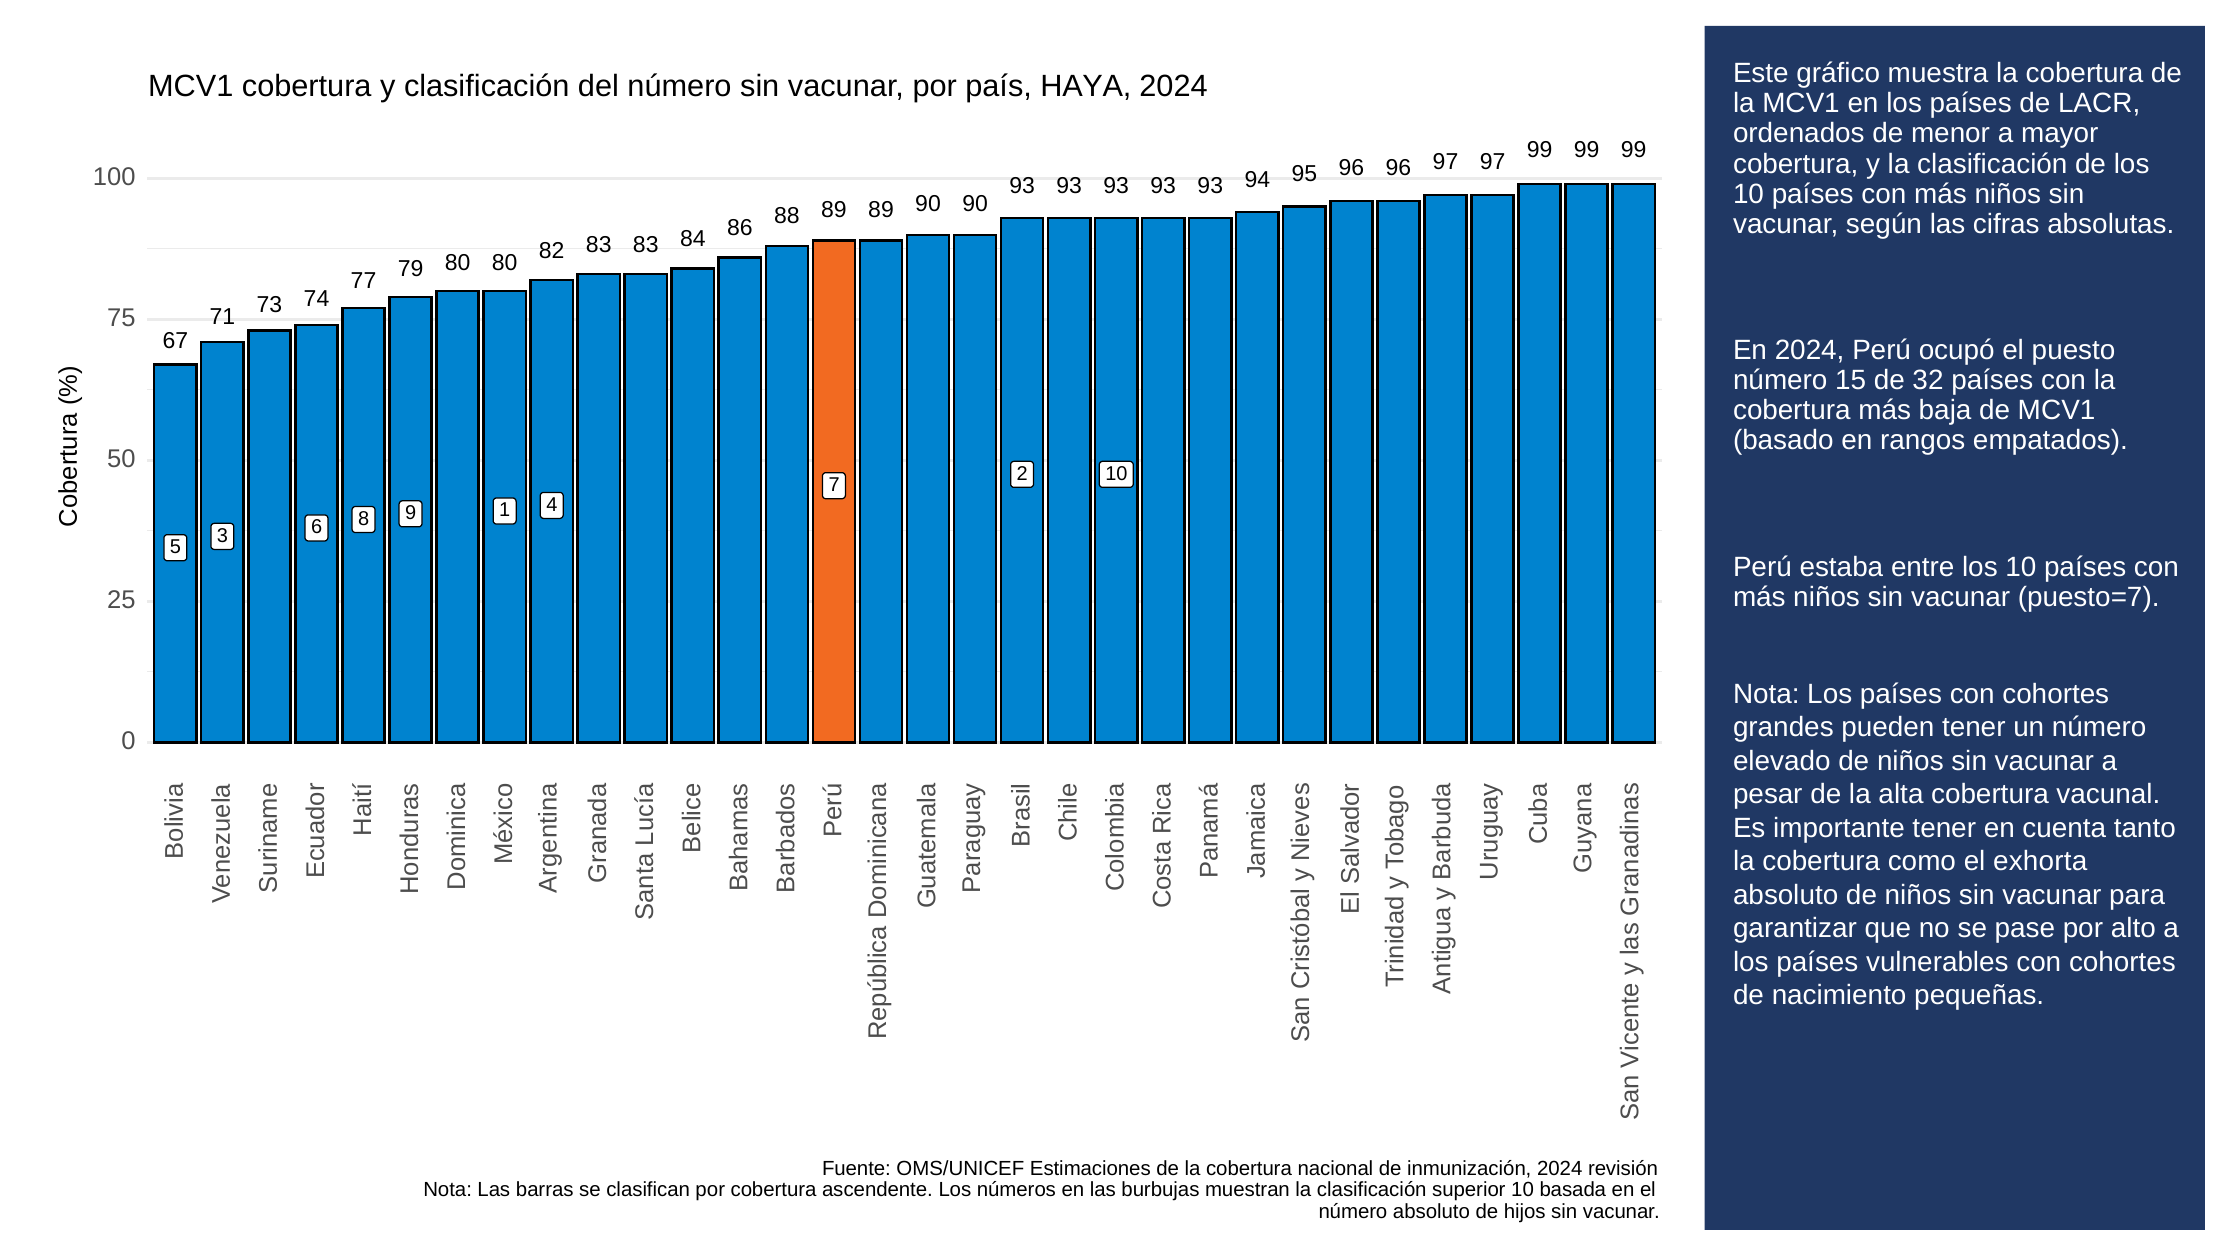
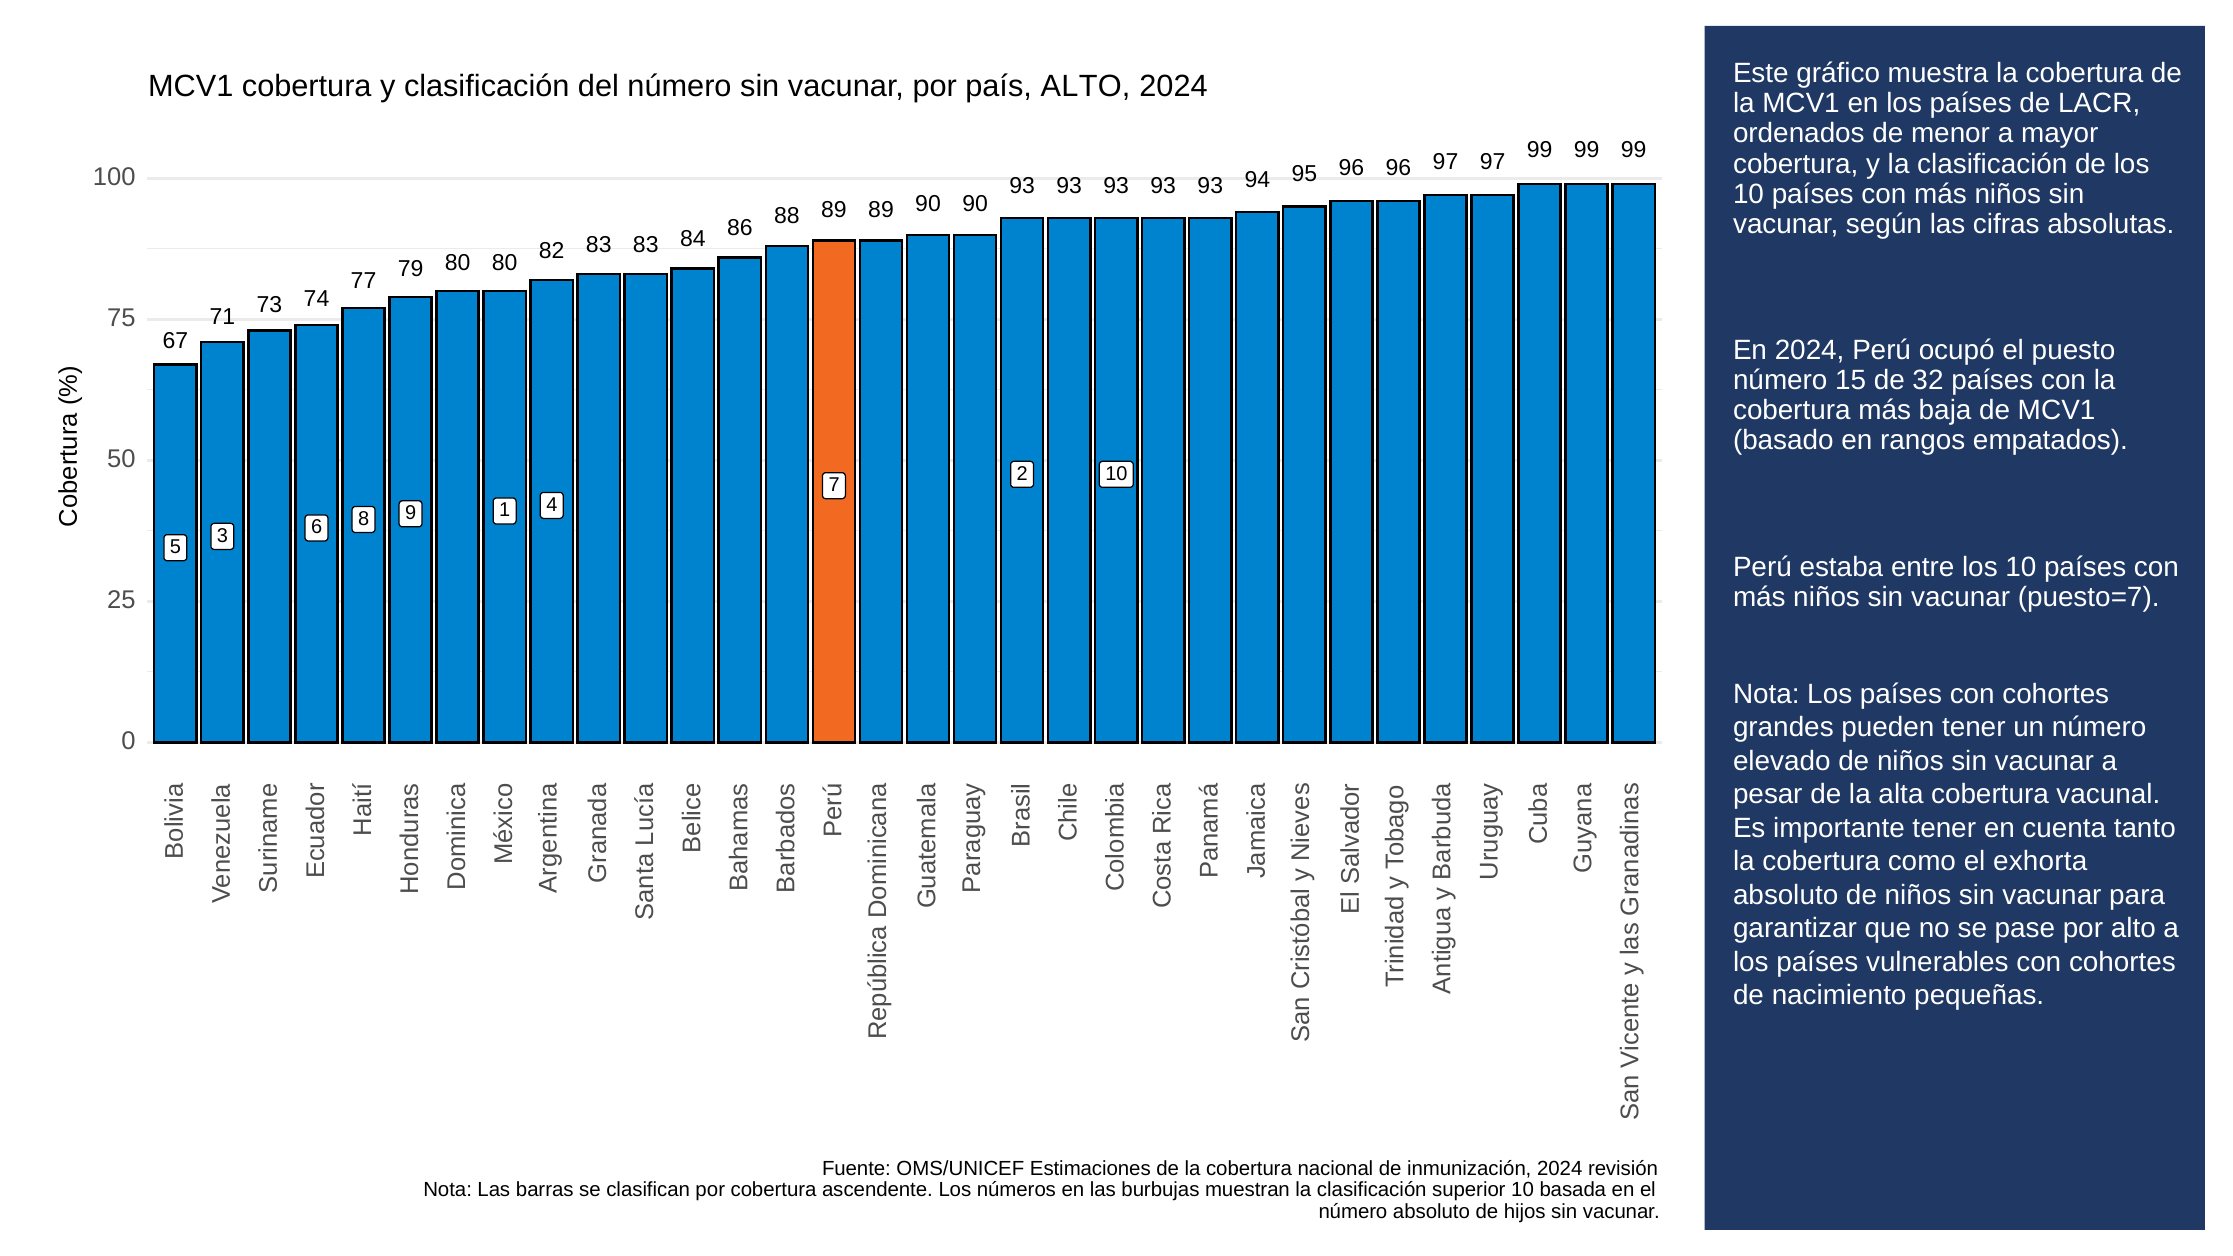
país HAYA: HAYA -> ALTO
